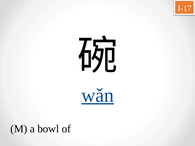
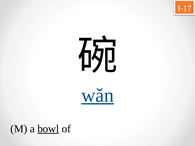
bowl underline: none -> present
